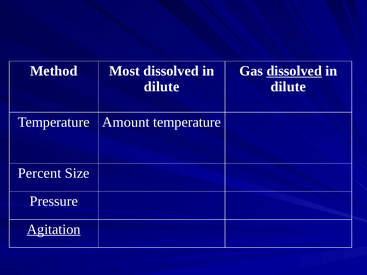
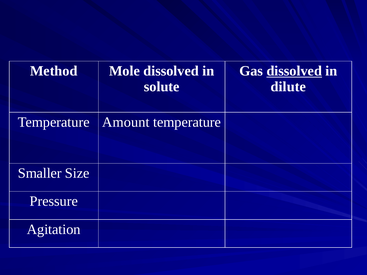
Most: Most -> Mole
dilute at (162, 87): dilute -> solute
Percent: Percent -> Smaller
Agitation underline: present -> none
